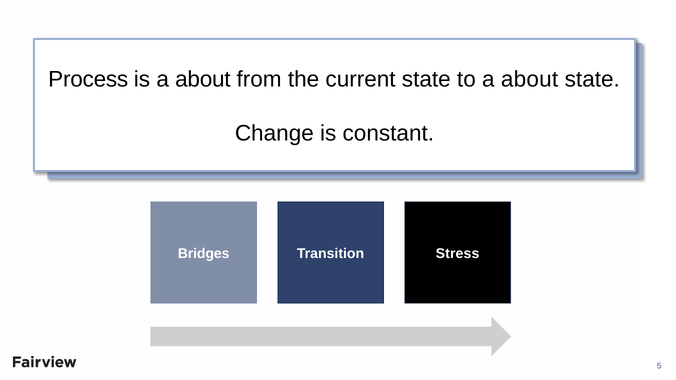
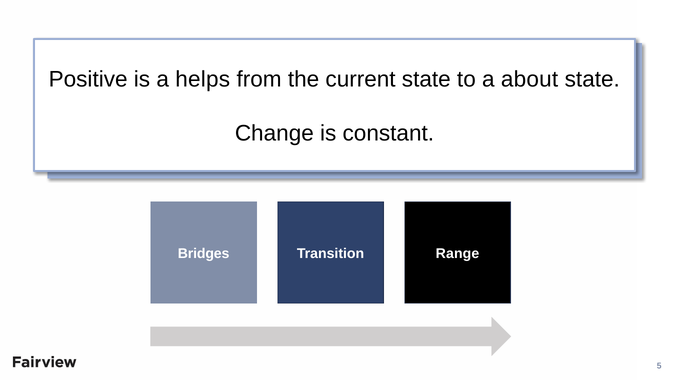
Process: Process -> Positive
is a about: about -> helps
Stress: Stress -> Range
